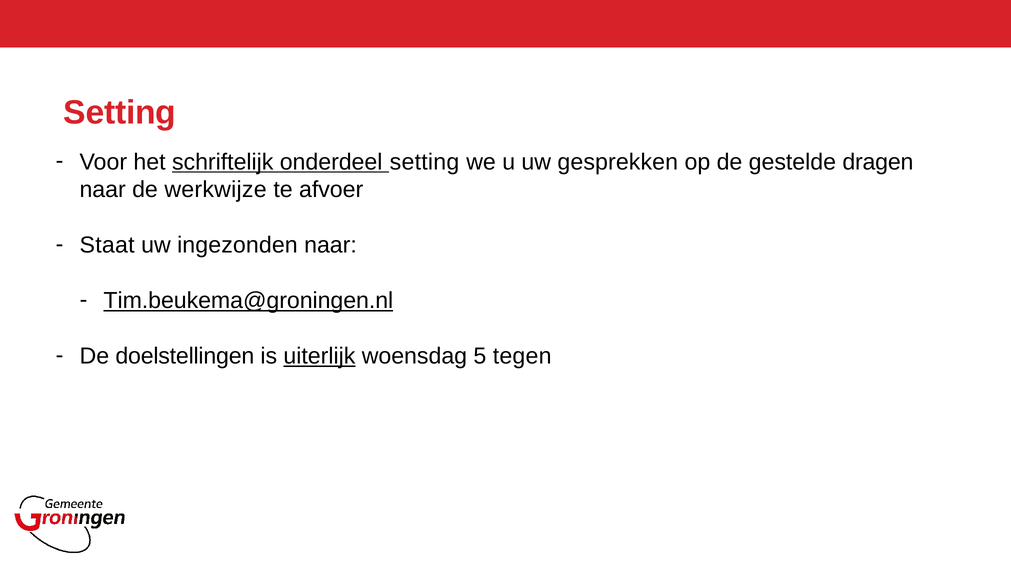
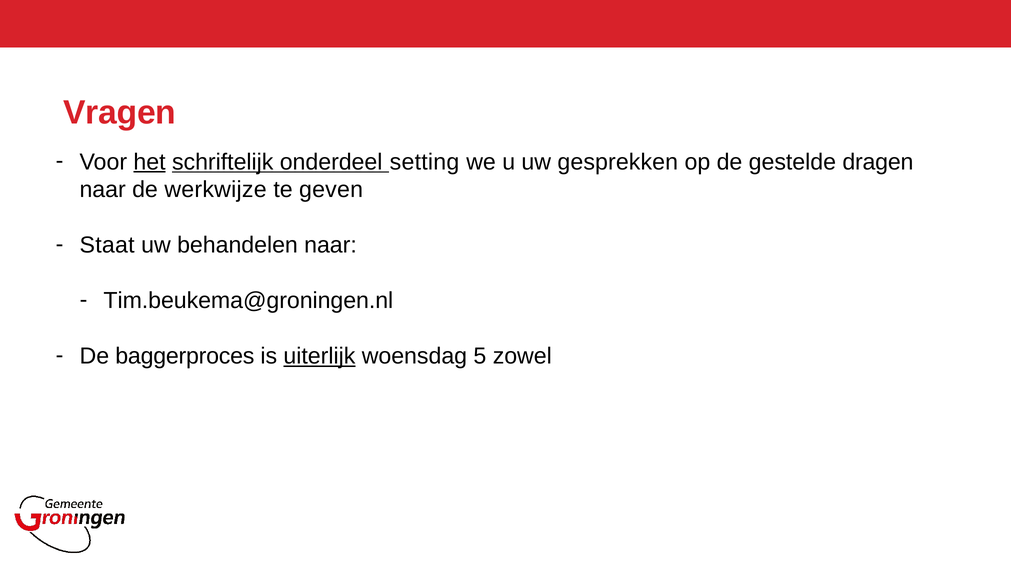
Setting at (120, 112): Setting -> Vragen
het underline: none -> present
afvoer: afvoer -> geven
ingezonden: ingezonden -> behandelen
Tim.beukema@groningen.nl underline: present -> none
doelstellingen: doelstellingen -> baggerproces
tegen: tegen -> zowel
